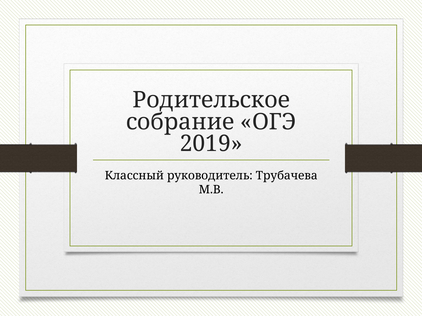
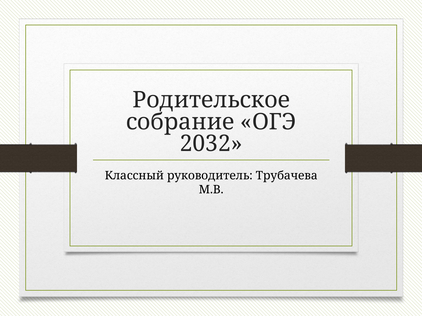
2019: 2019 -> 2032
